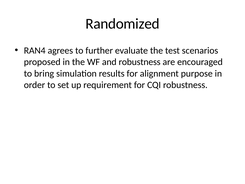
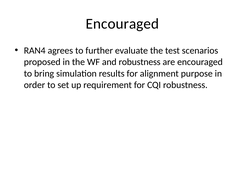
Randomized at (123, 24): Randomized -> Encouraged
